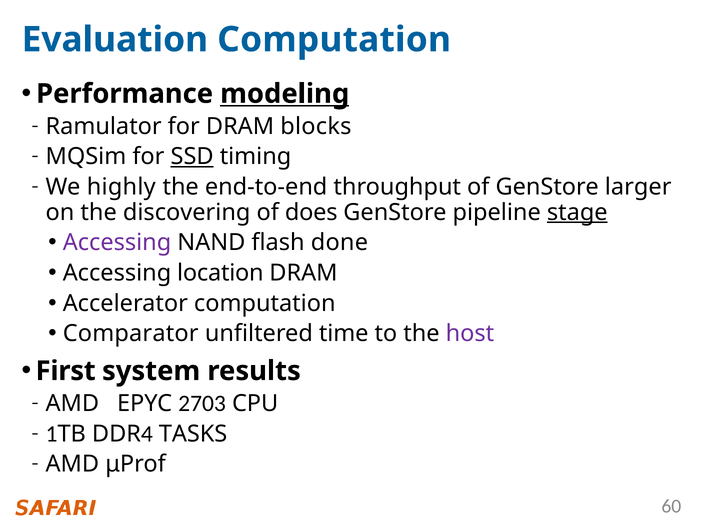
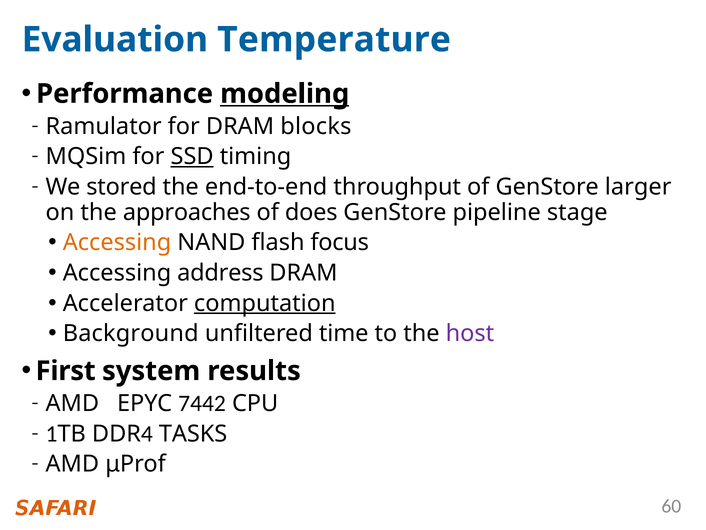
Evaluation Computation: Computation -> Temperature
highly: highly -> stored
discovering: discovering -> approaches
stage underline: present -> none
Accessing at (117, 242) colour: purple -> orange
done: done -> focus
location: location -> address
computation at (265, 303) underline: none -> present
Comparator: Comparator -> Background
2703: 2703 -> 7442
